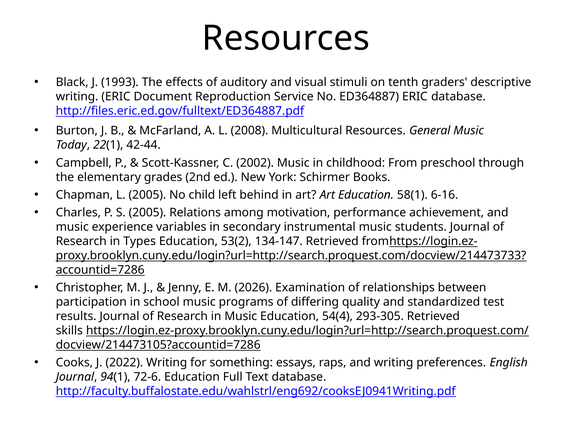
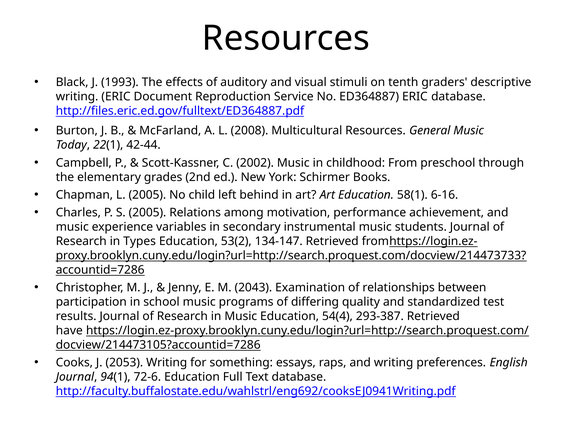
2026: 2026 -> 2043
293-305: 293-305 -> 293-387
skills: skills -> have
2022: 2022 -> 2053
